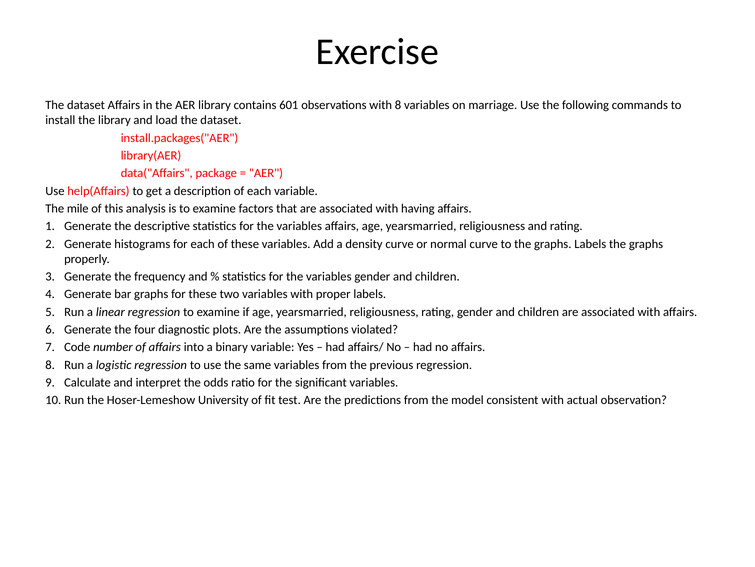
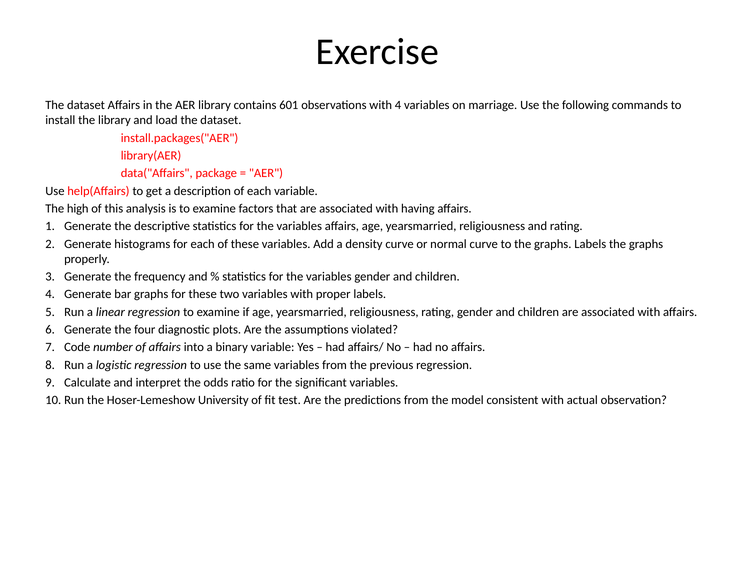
with 8: 8 -> 4
mile: mile -> high
